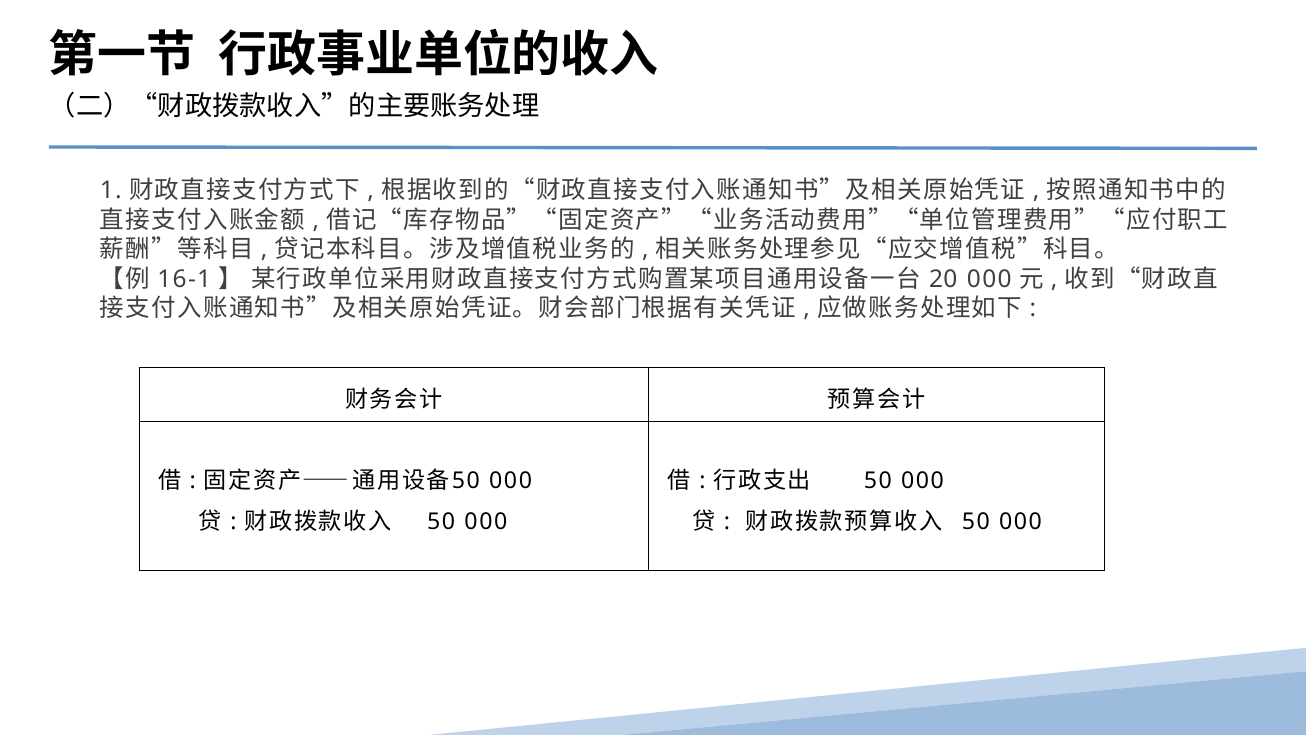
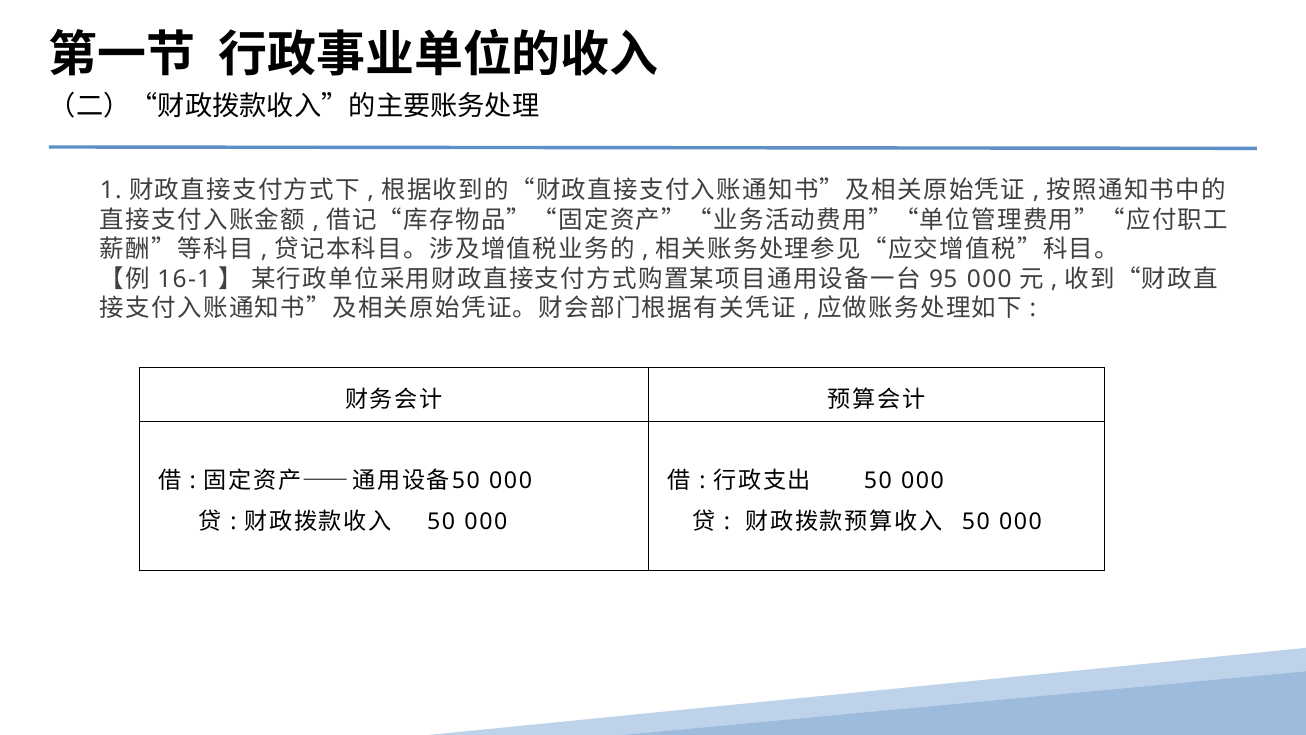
20: 20 -> 95
